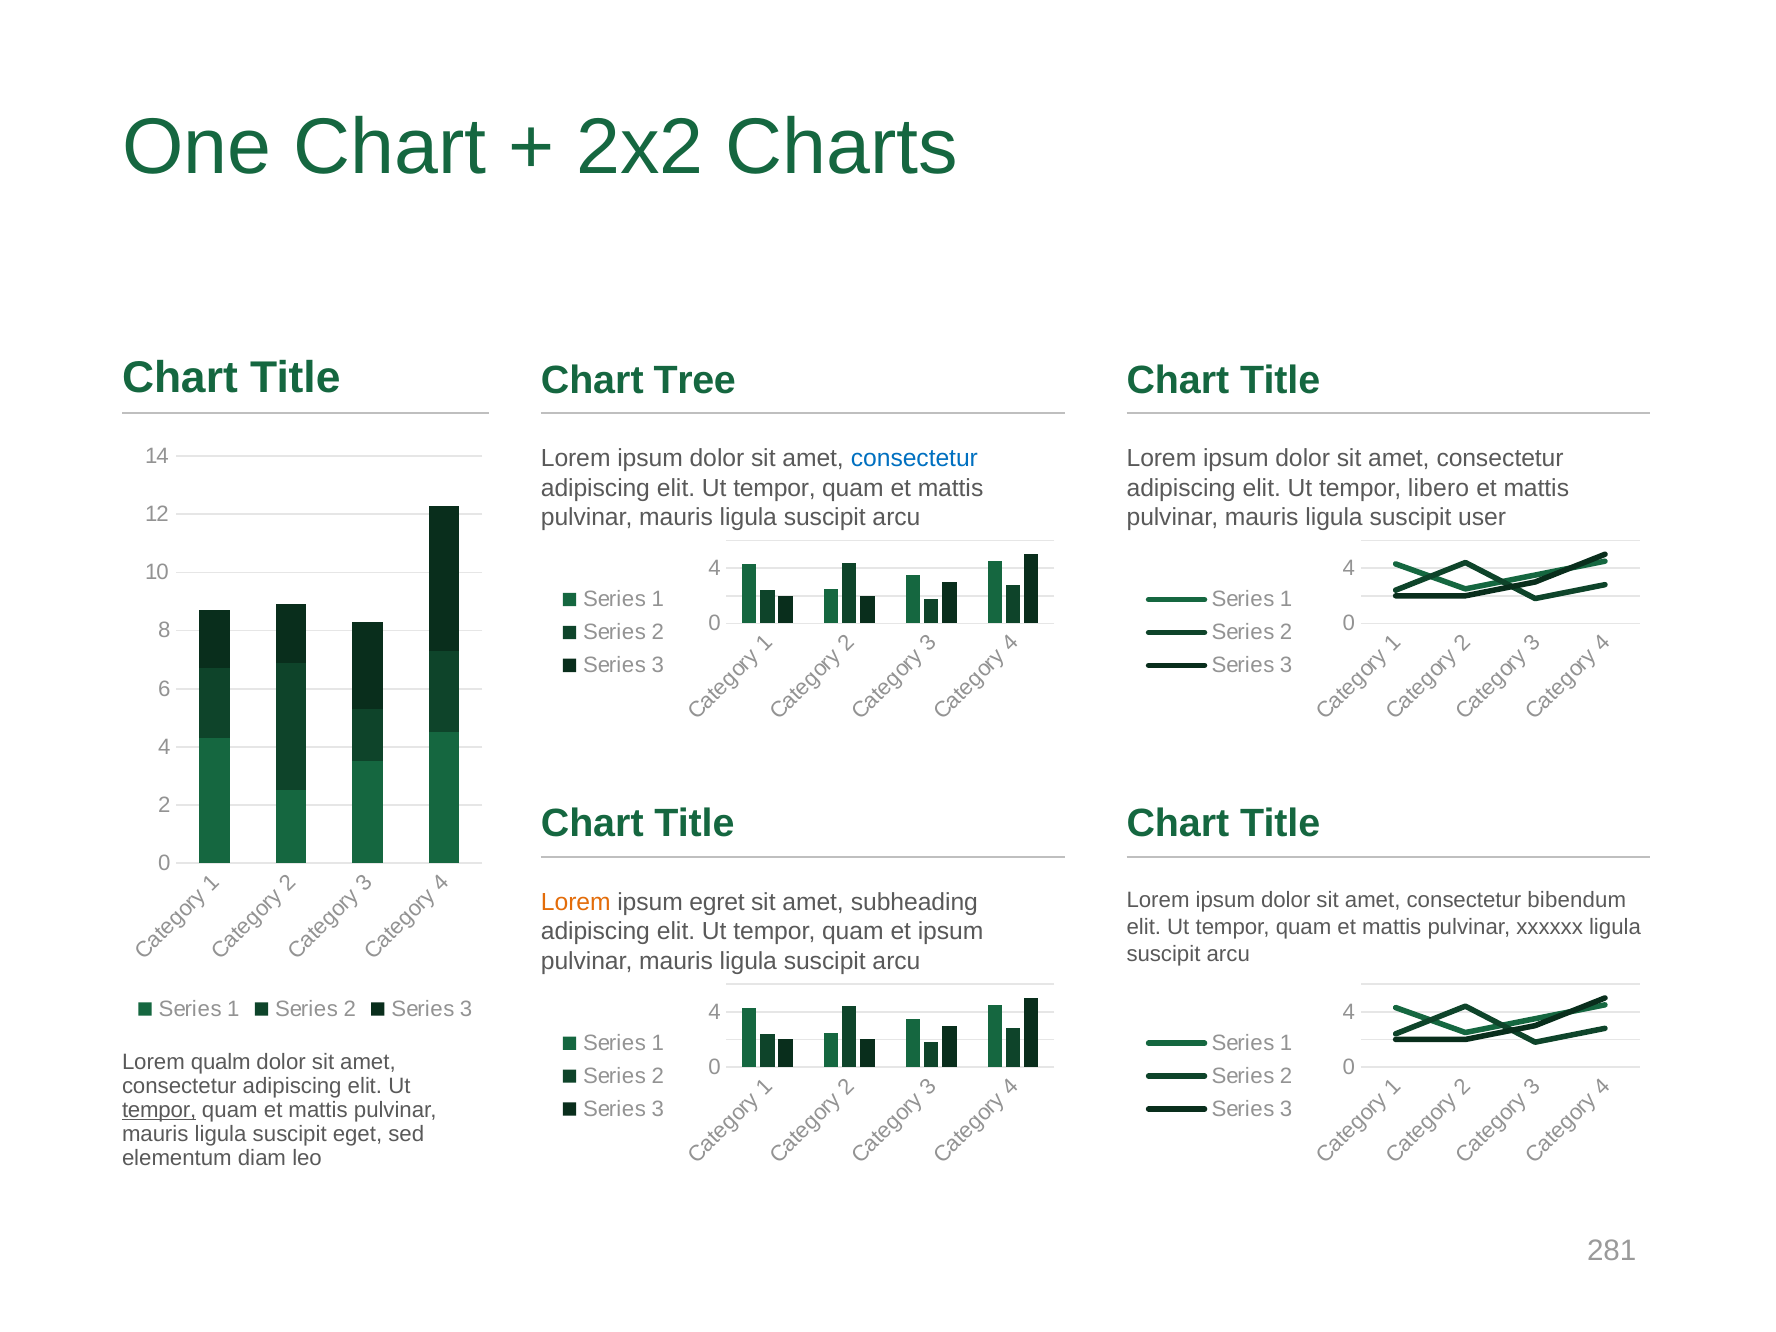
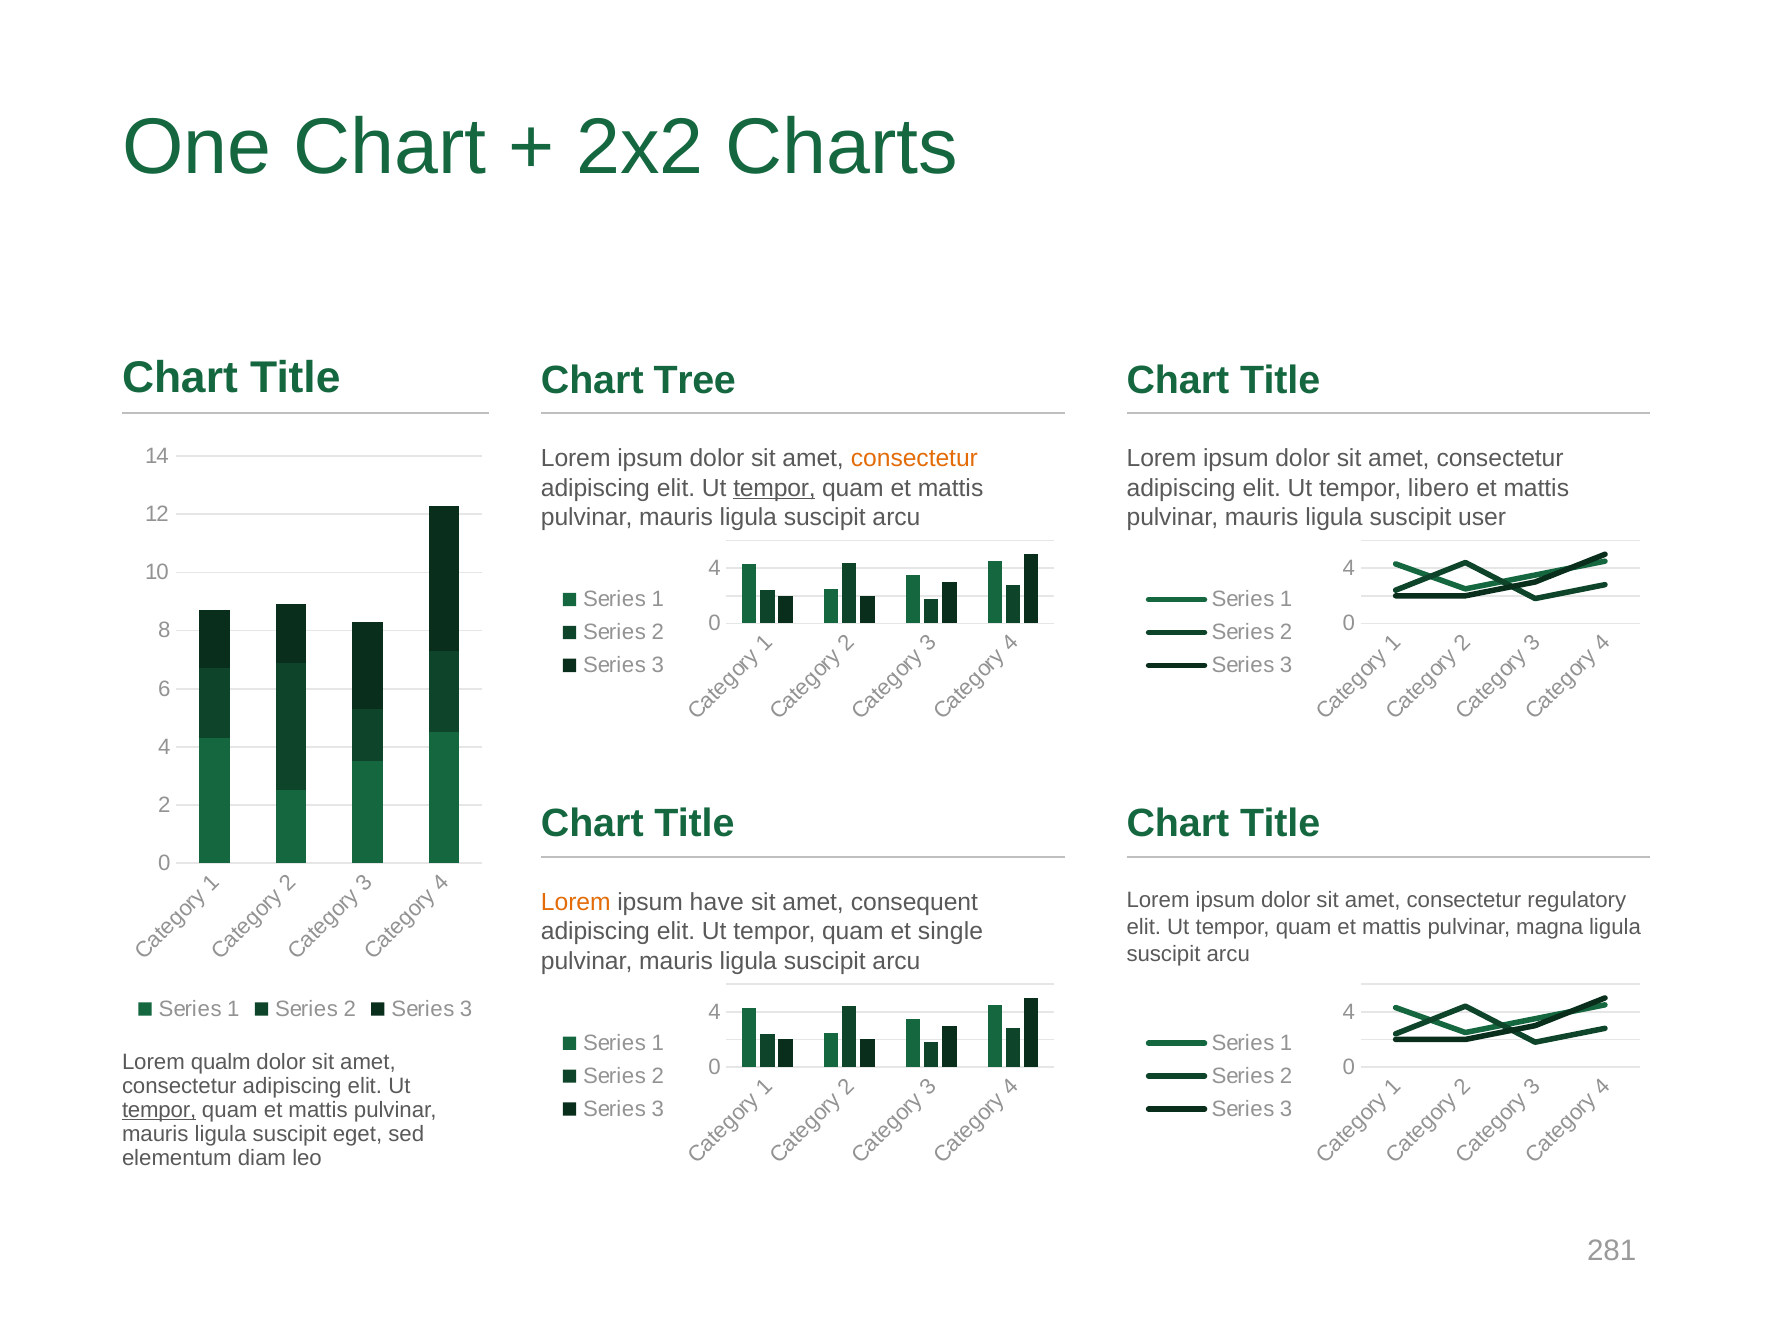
consectetur at (914, 458) colour: blue -> orange
tempor at (774, 488) underline: none -> present
bibendum: bibendum -> regulatory
egret: egret -> have
subheading: subheading -> consequent
xxxxxx: xxxxxx -> magna
et ipsum: ipsum -> single
